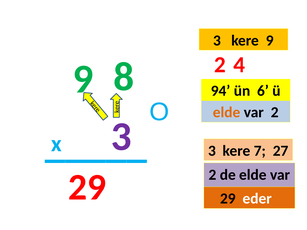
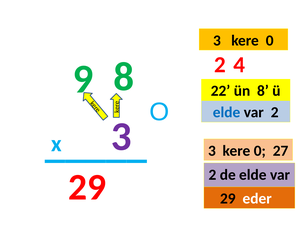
9 at (270, 41): 9 -> 0
94: 94 -> 22
ün 6: 6 -> 8
elde at (227, 113) colour: orange -> blue
7 at (260, 151): 7 -> 0
